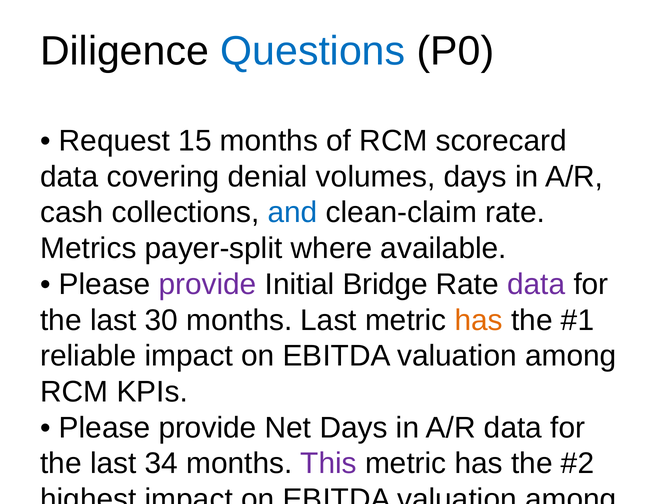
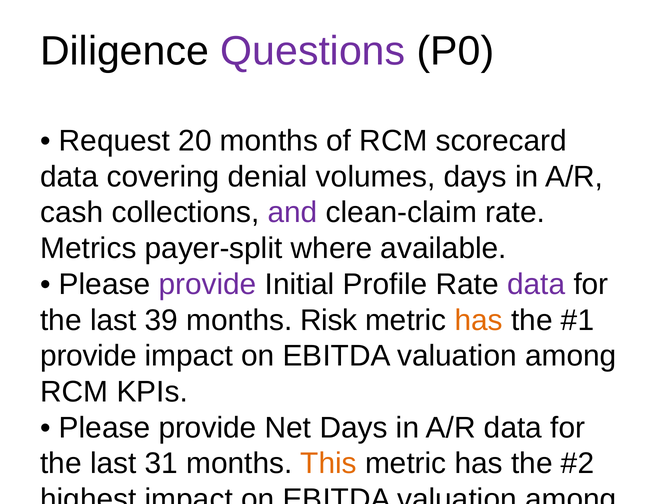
Questions colour: blue -> purple
15: 15 -> 20
and colour: blue -> purple
Bridge: Bridge -> Profile
30: 30 -> 39
months Last: Last -> Risk
reliable at (88, 356): reliable -> provide
34: 34 -> 31
This at (329, 464) colour: purple -> orange
